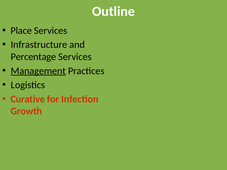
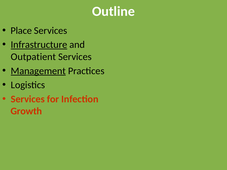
Infrastructure underline: none -> present
Percentage: Percentage -> Outpatient
Curative at (28, 99): Curative -> Services
